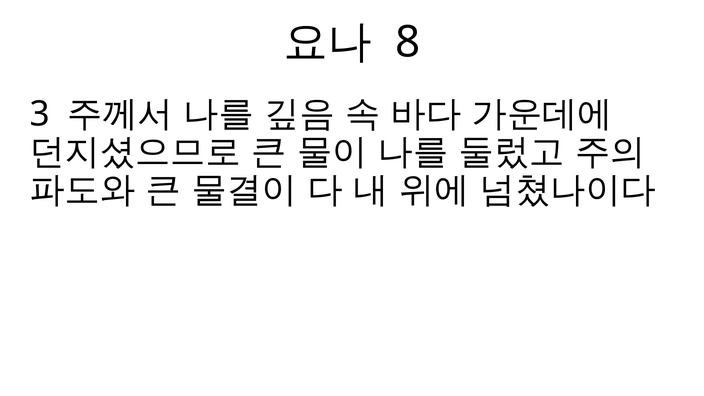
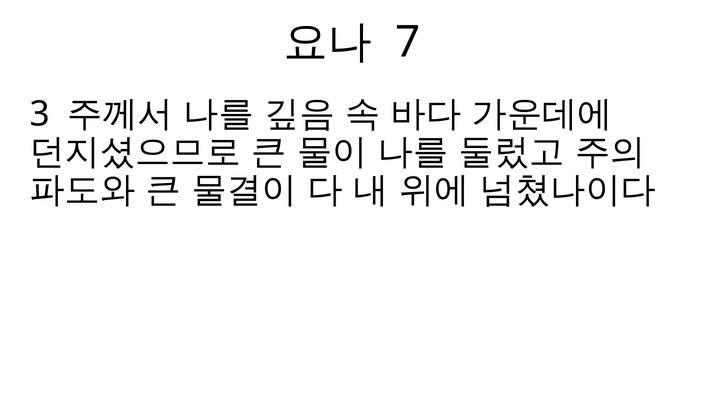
8: 8 -> 7
